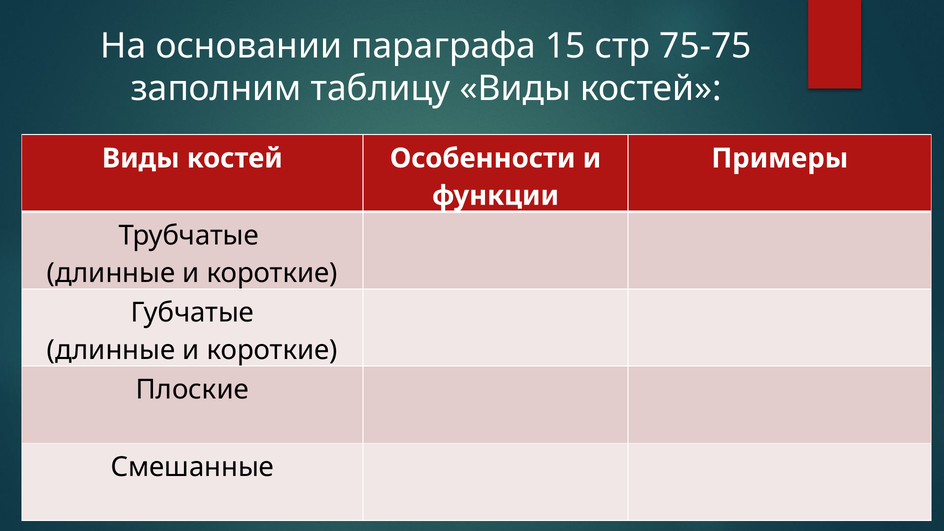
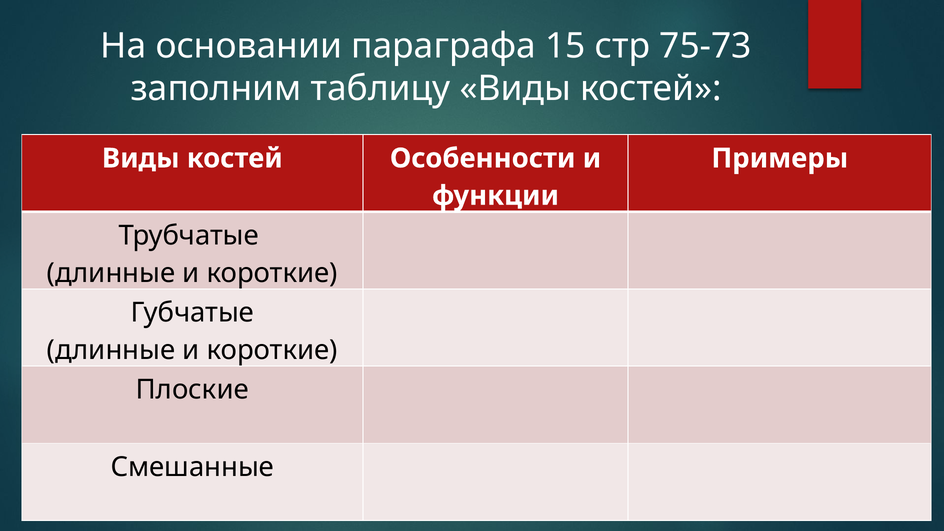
75-75: 75-75 -> 75-73
